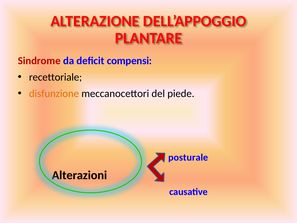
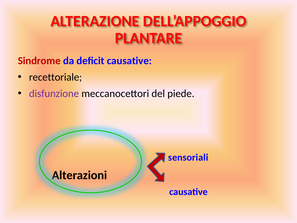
deficit compensi: compensi -> causative
disfunzione colour: orange -> purple
posturale: posturale -> sensoriali
